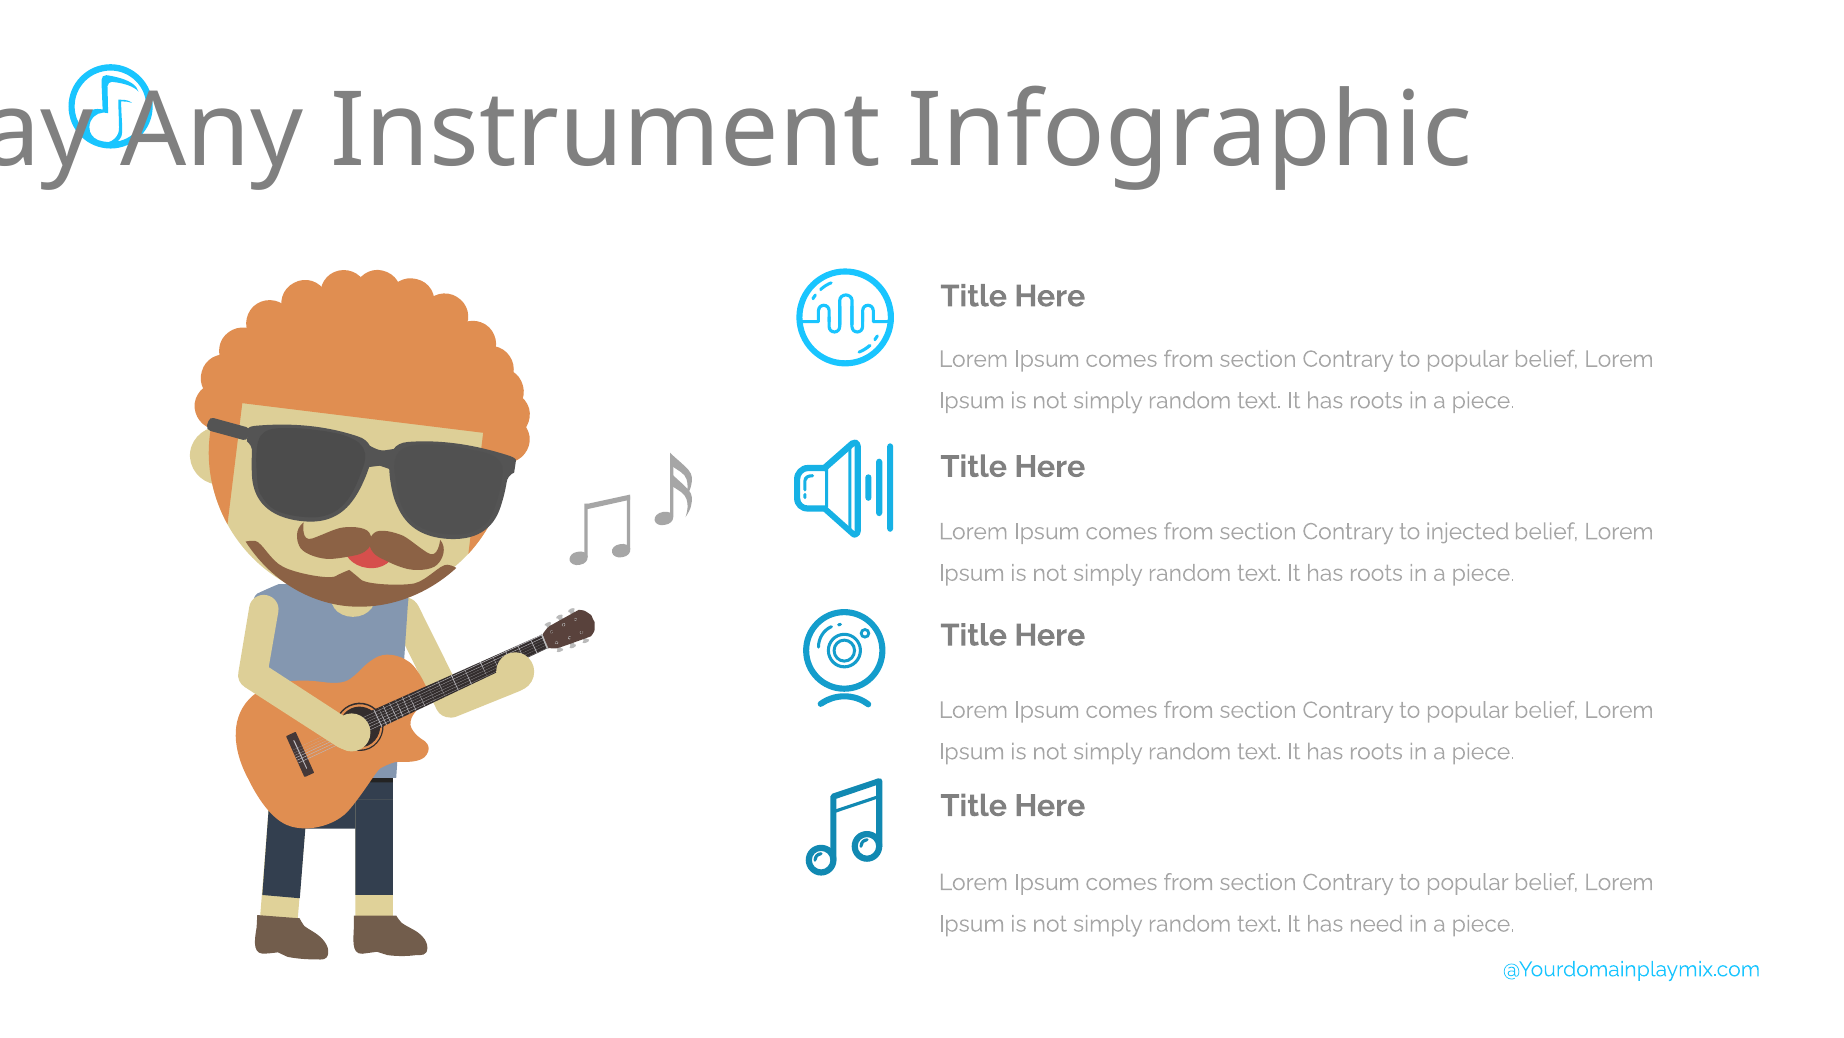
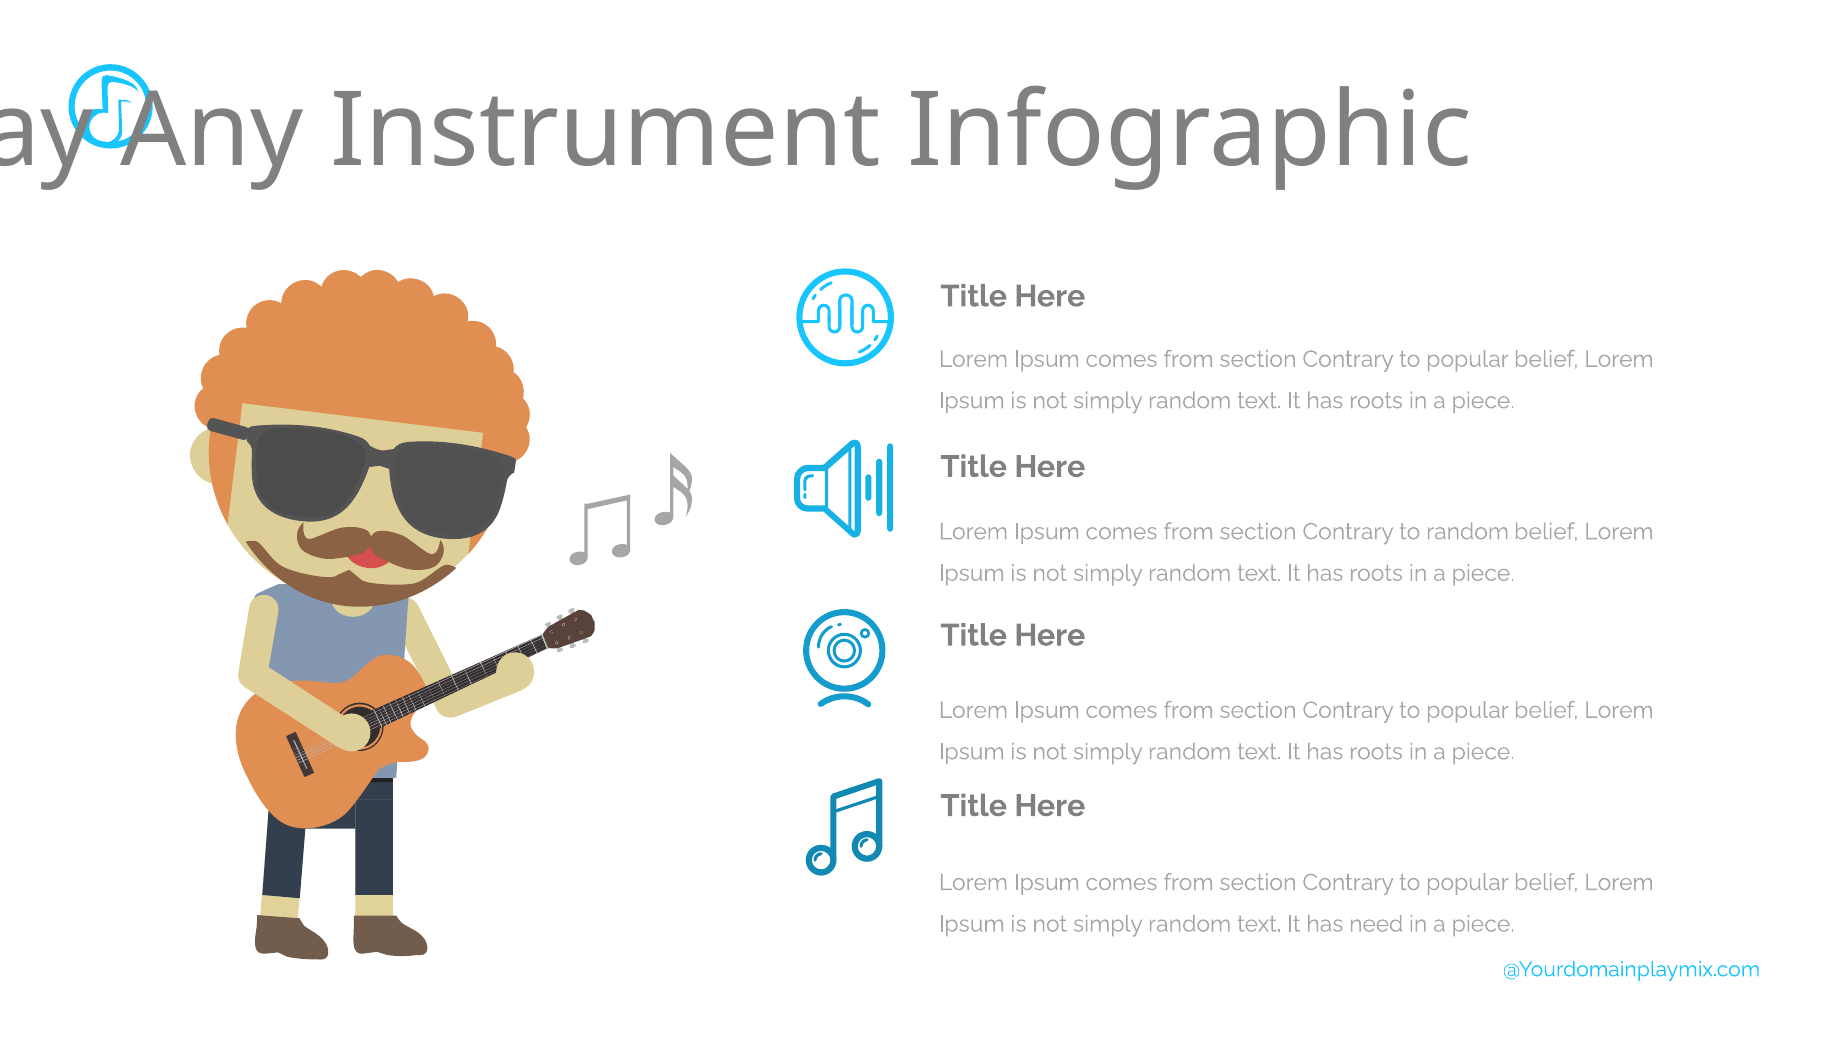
to injected: injected -> random
